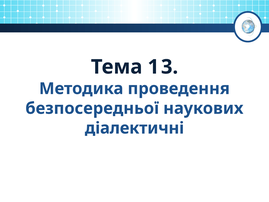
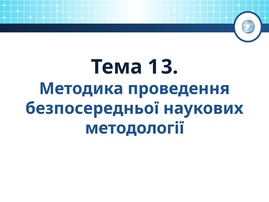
діалектичні: діалектичні -> методології
